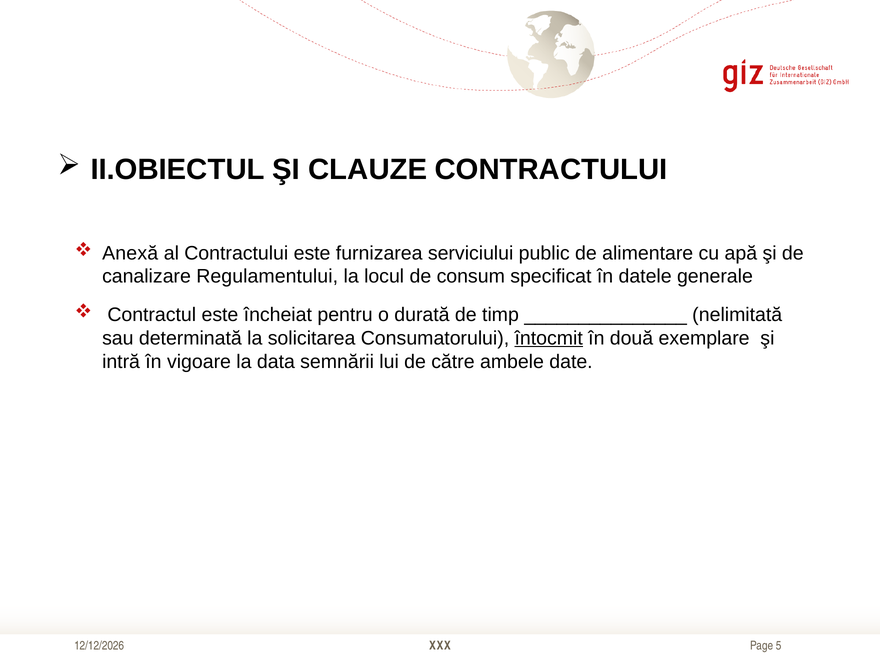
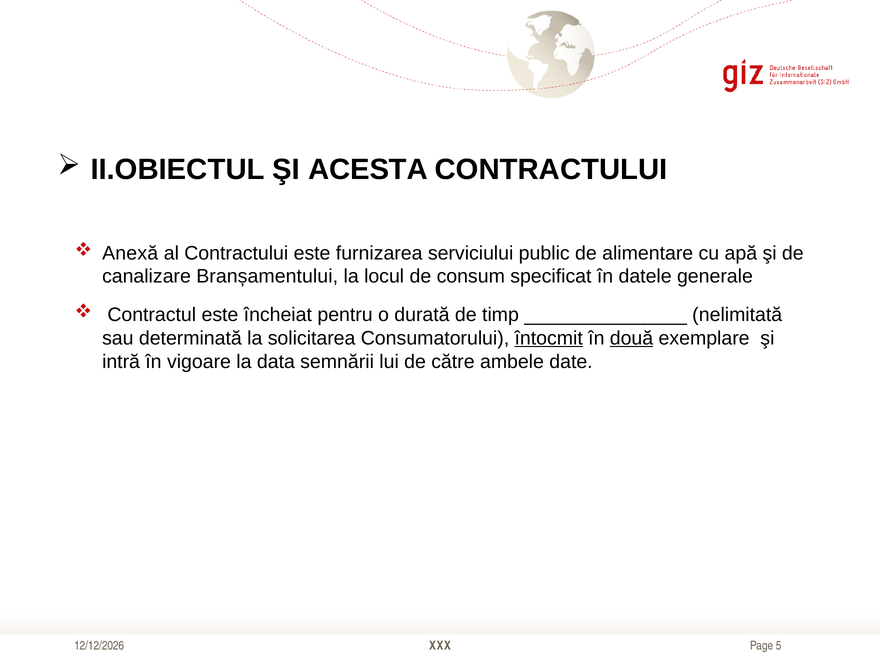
CLAUZE: CLAUZE -> ACESTA
Regulamentului: Regulamentului -> Branșamentului
două underline: none -> present
